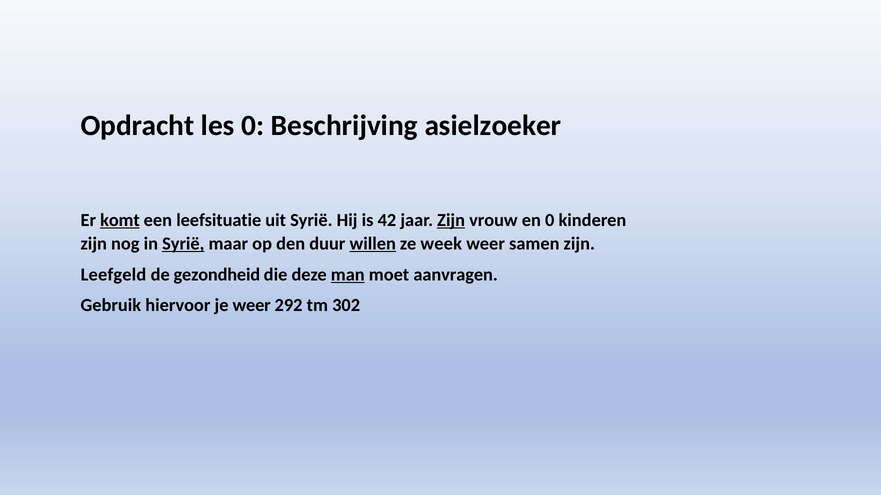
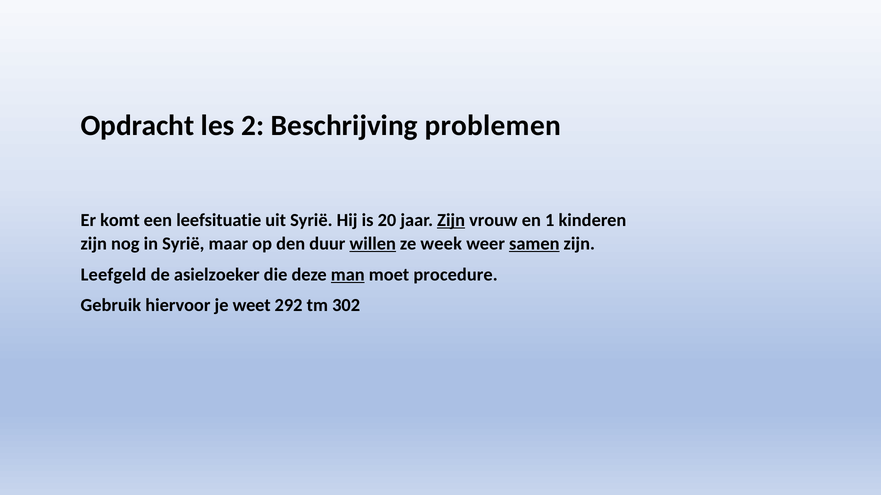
les 0: 0 -> 2
asielzoeker: asielzoeker -> problemen
komt underline: present -> none
42: 42 -> 20
en 0: 0 -> 1
Syrië at (183, 244) underline: present -> none
samen underline: none -> present
gezondheid: gezondheid -> asielzoeker
aanvragen: aanvragen -> procedure
je weer: weer -> weet
